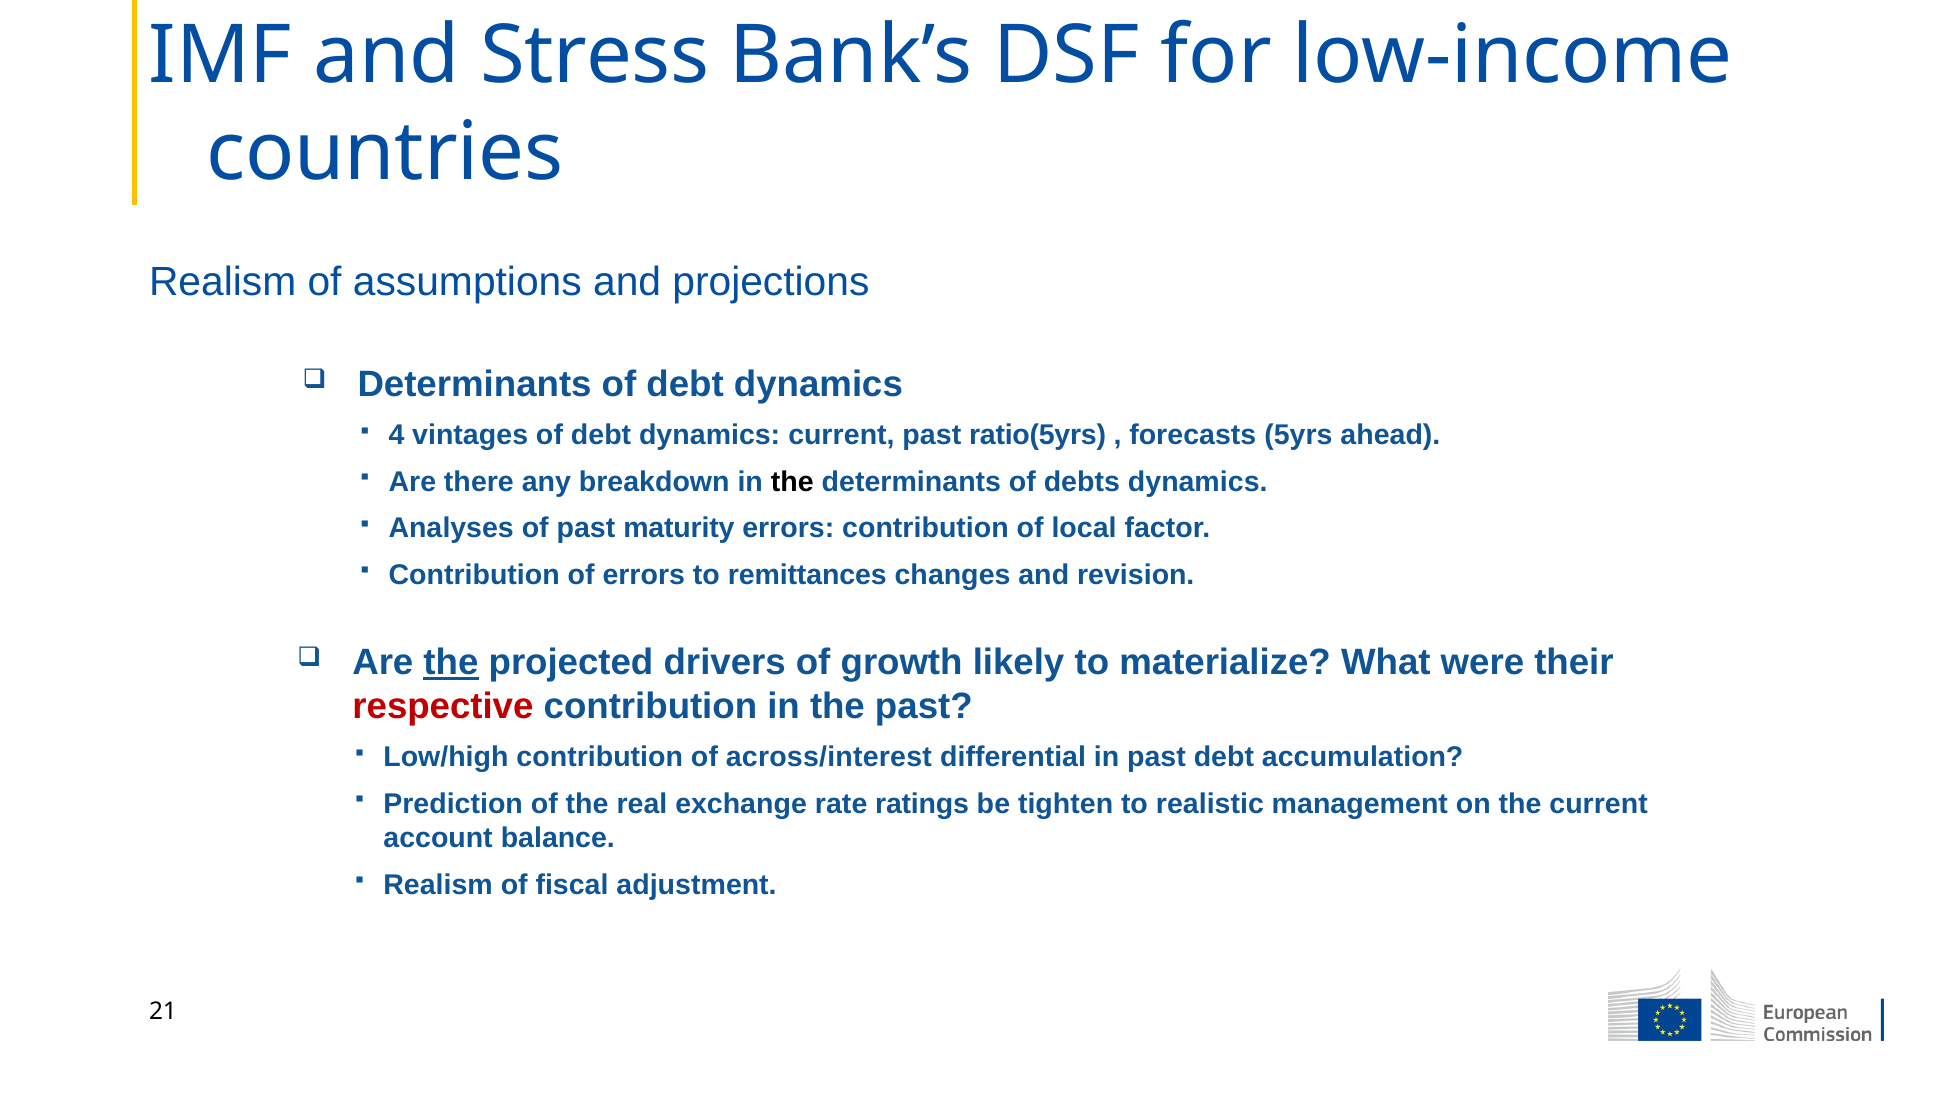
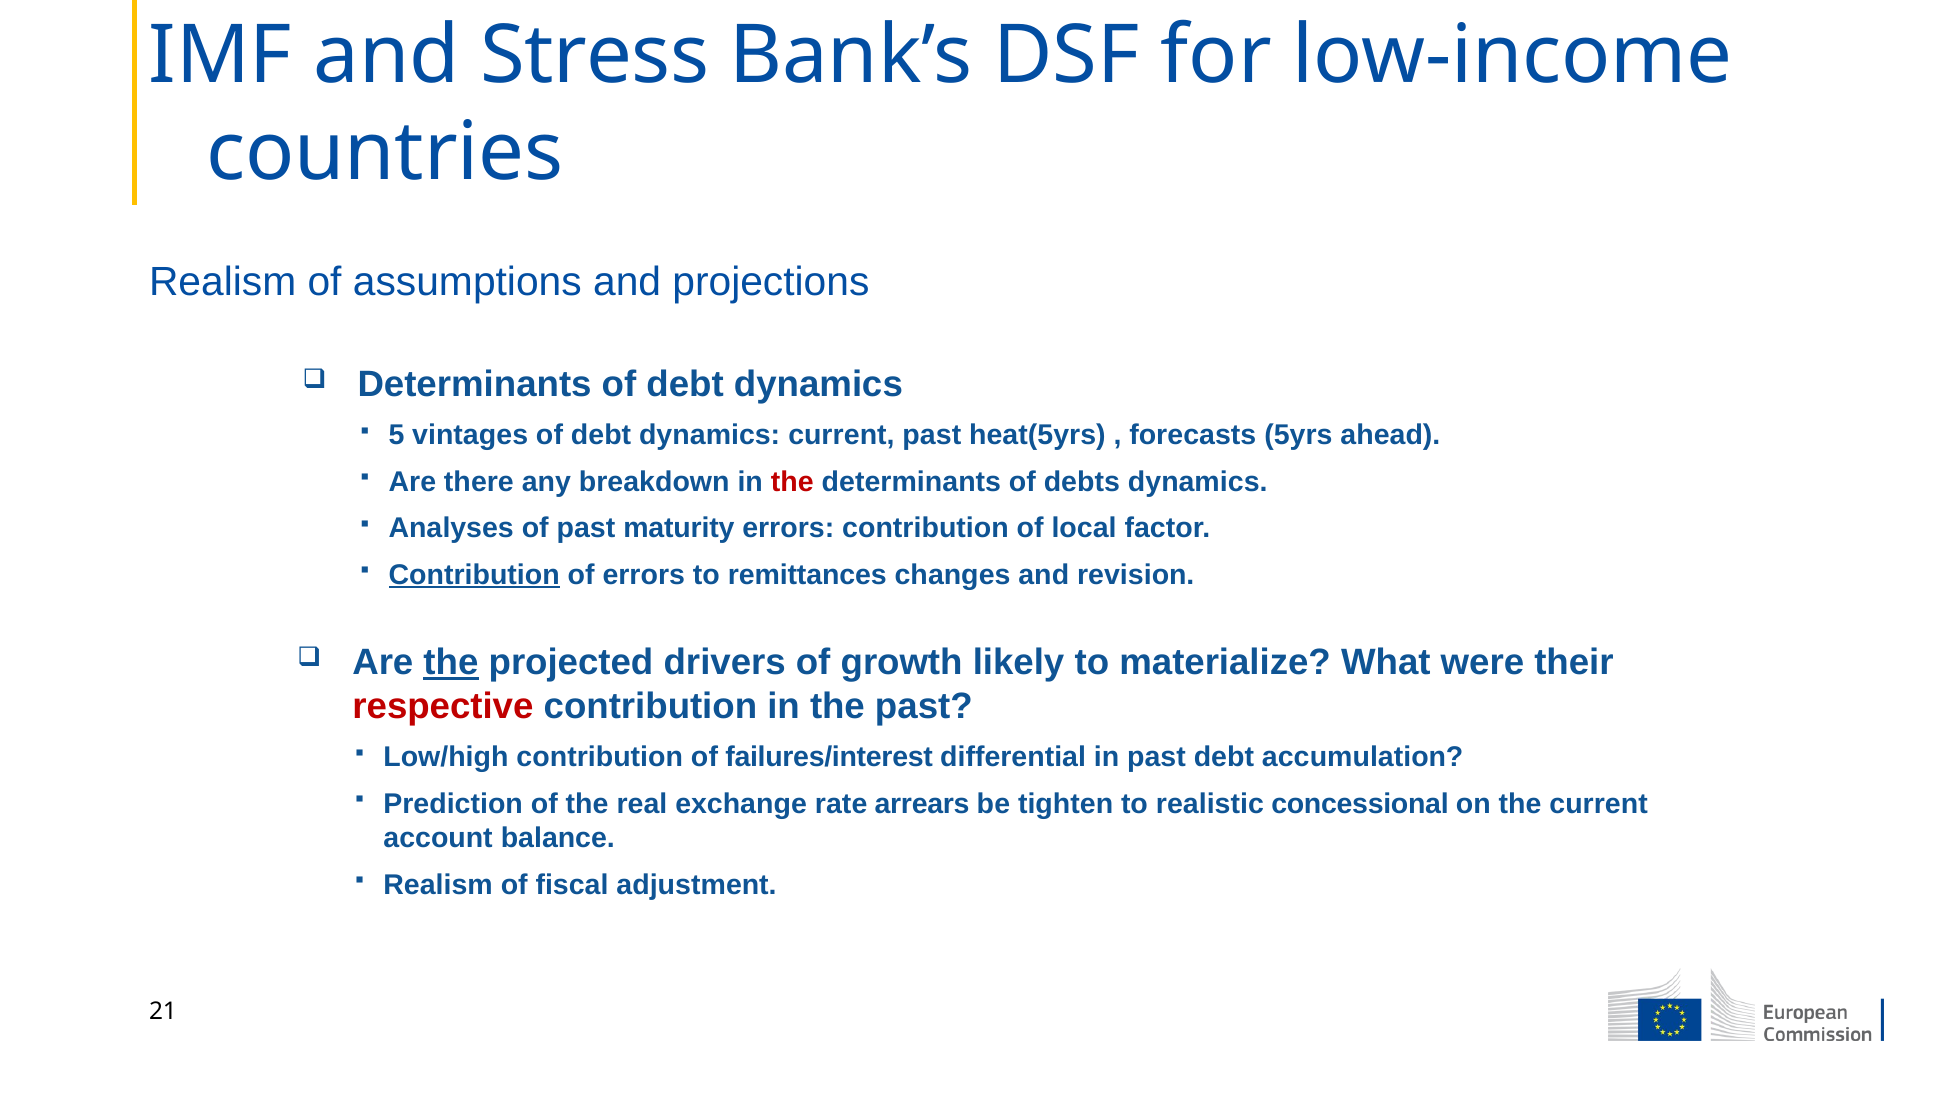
4: 4 -> 5
ratio(5yrs: ratio(5yrs -> heat(5yrs
the at (792, 482) colour: black -> red
Contribution at (474, 575) underline: none -> present
across/interest: across/interest -> failures/interest
ratings: ratings -> arrears
management: management -> concessional
